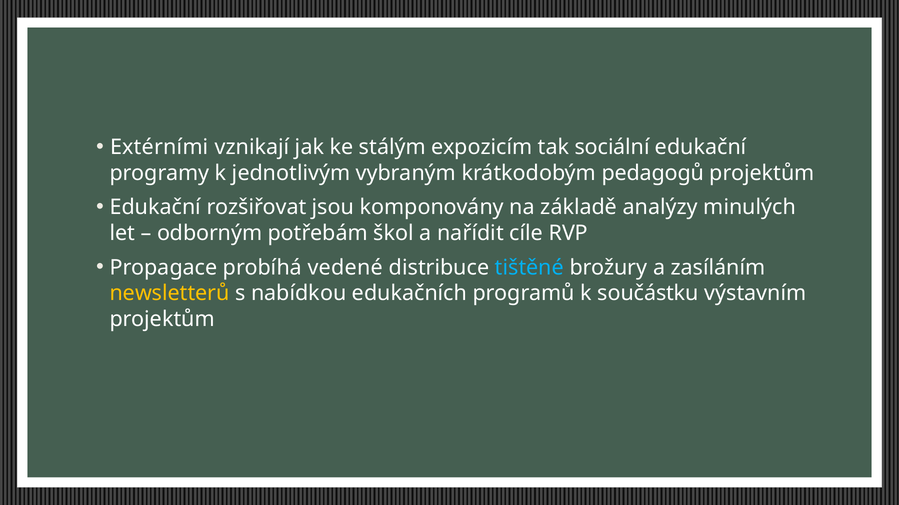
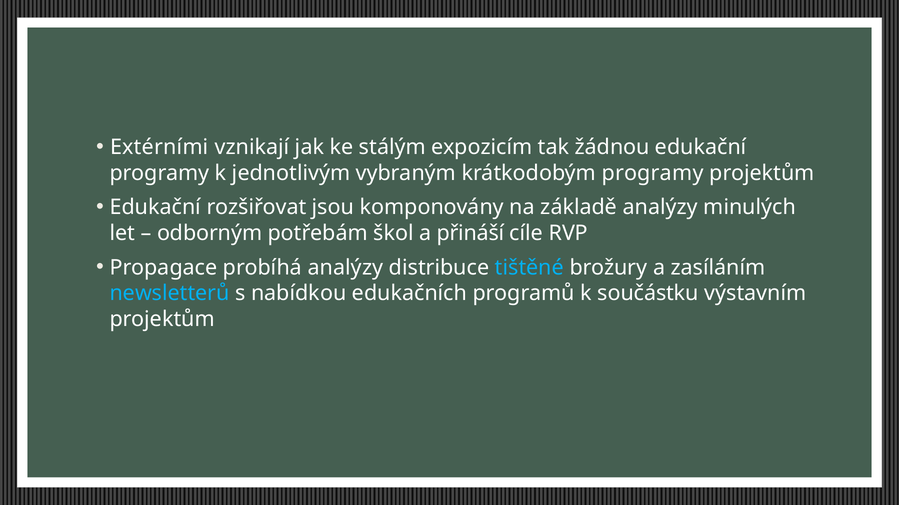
sociální: sociální -> žádnou
krátkodobým pedagogů: pedagogů -> programy
nařídit: nařídit -> přináší
probíhá vedené: vedené -> analýzy
newsletterů colour: yellow -> light blue
